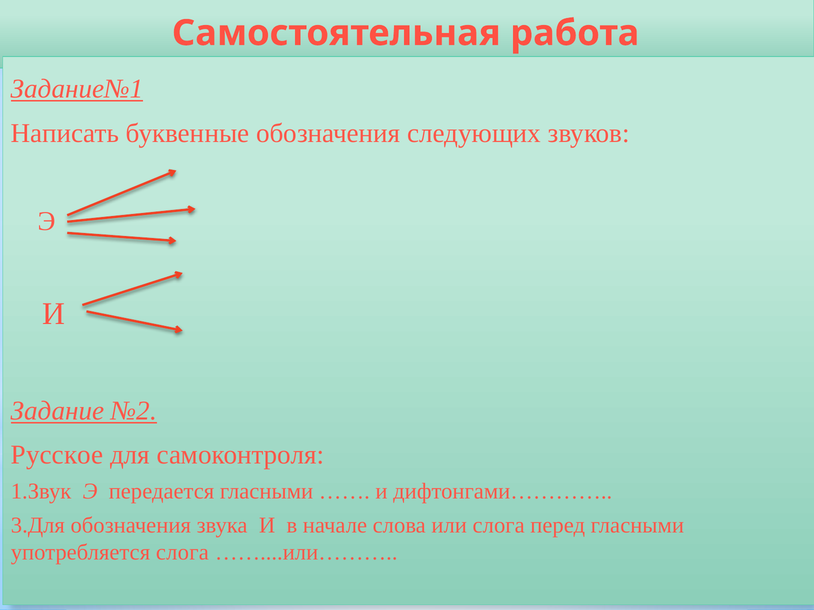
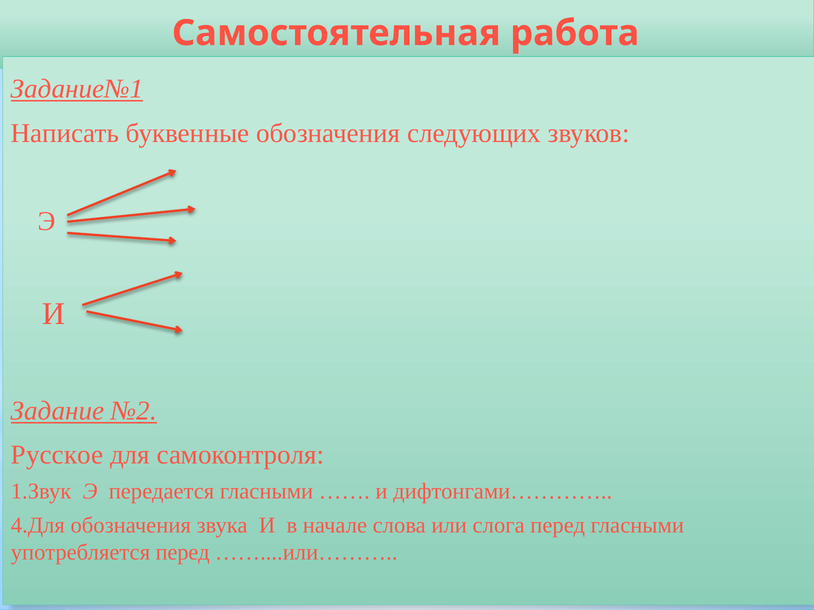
3.Для: 3.Для -> 4.Для
употребляется слога: слога -> перед
